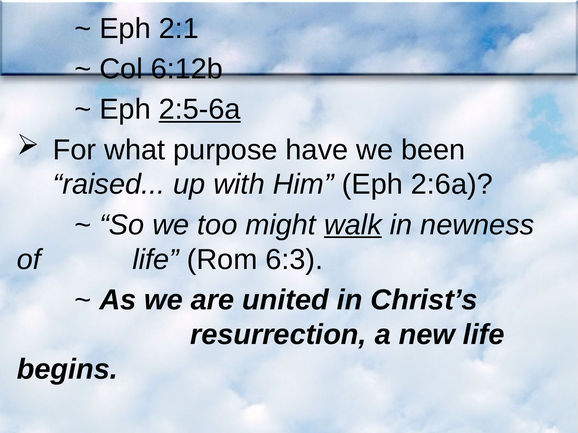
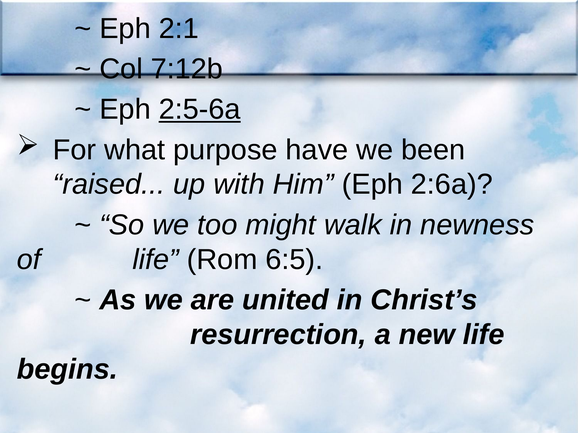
6:12b: 6:12b -> 7:12b
walk underline: present -> none
6:3: 6:3 -> 6:5
